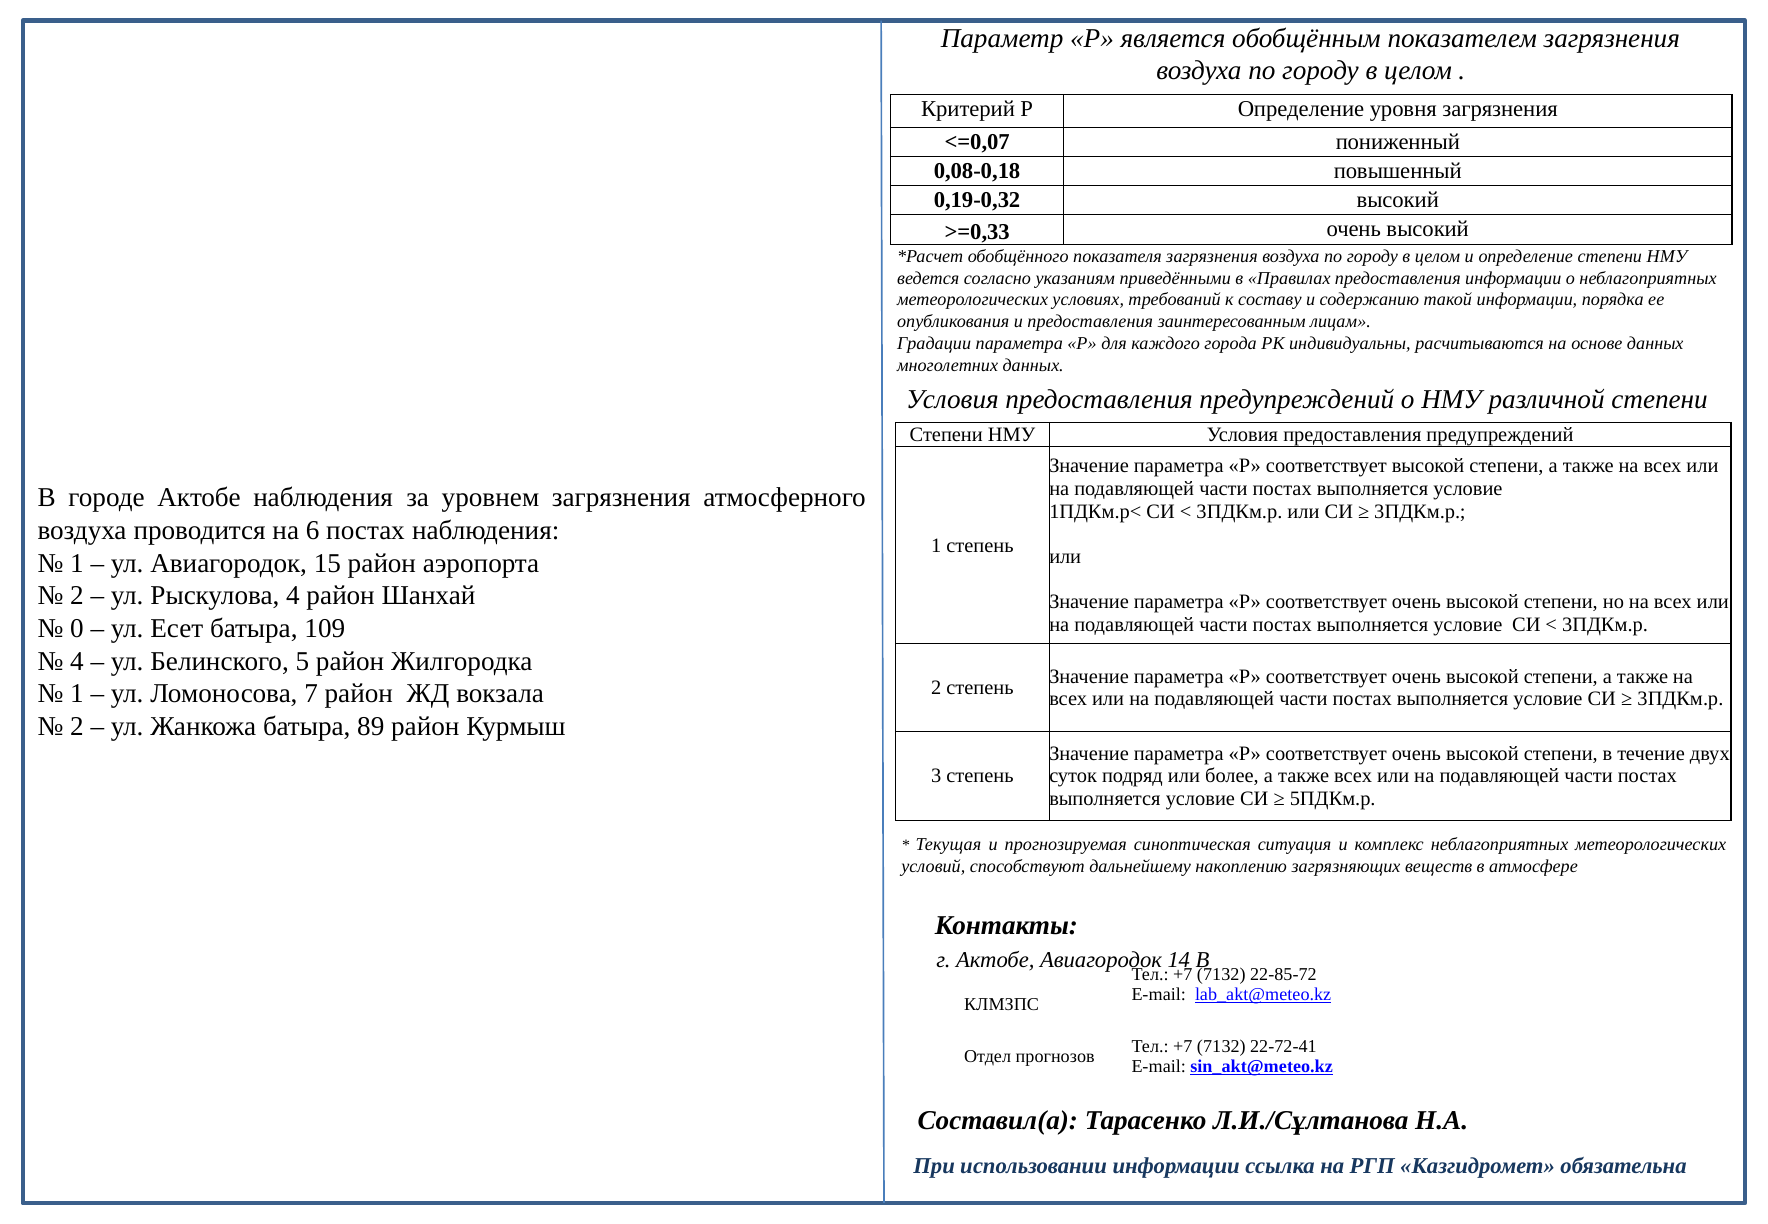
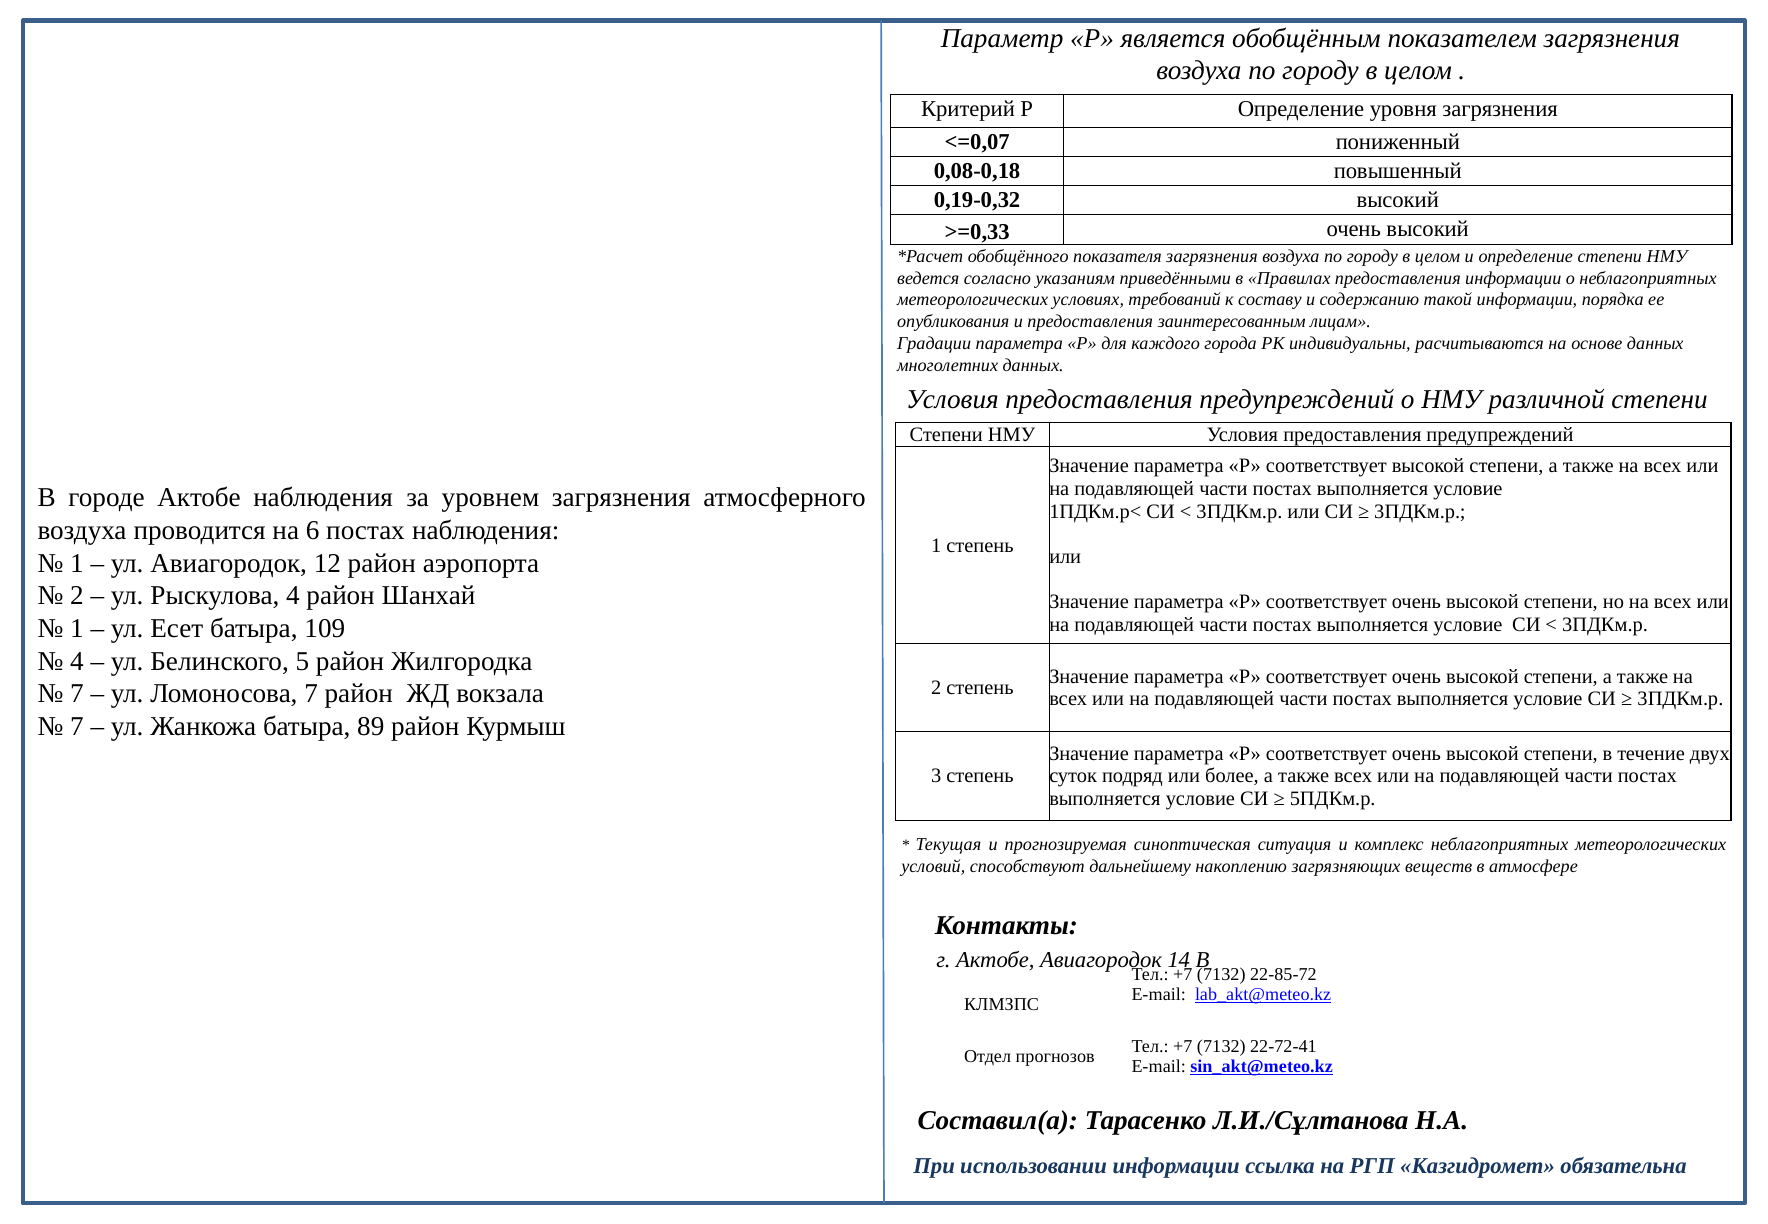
15: 15 -> 12
0 at (77, 629): 0 -> 1
1 at (77, 694): 1 -> 7
2 at (77, 726): 2 -> 7
